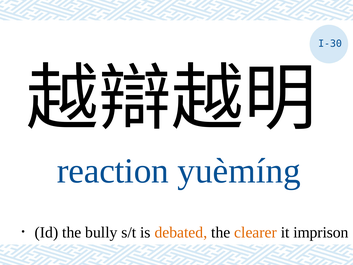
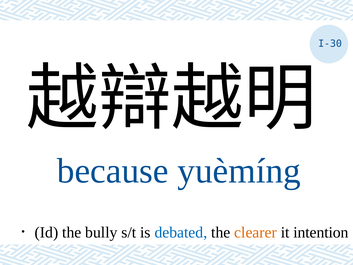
reaction: reaction -> because
debated colour: orange -> blue
imprison: imprison -> intention
